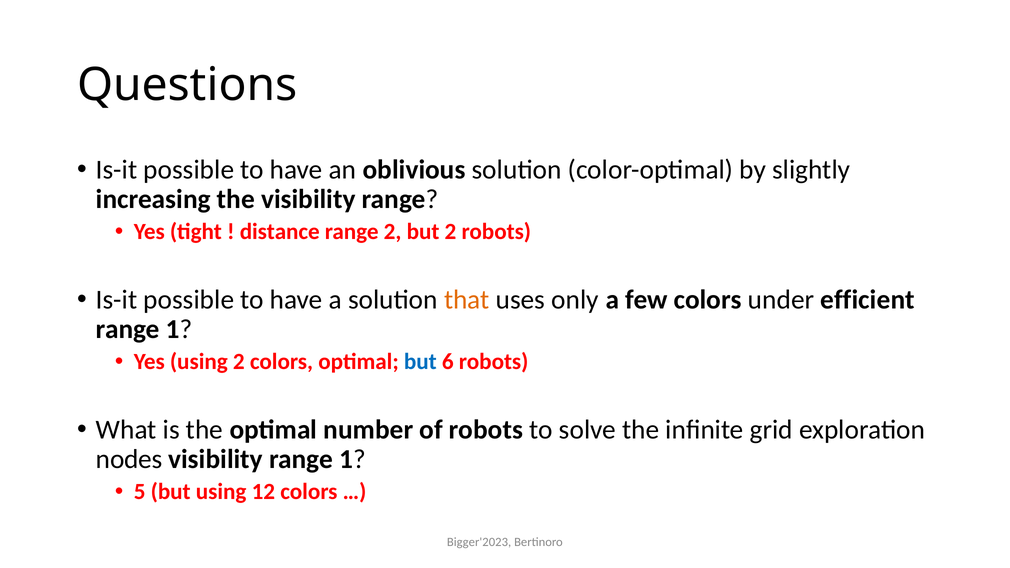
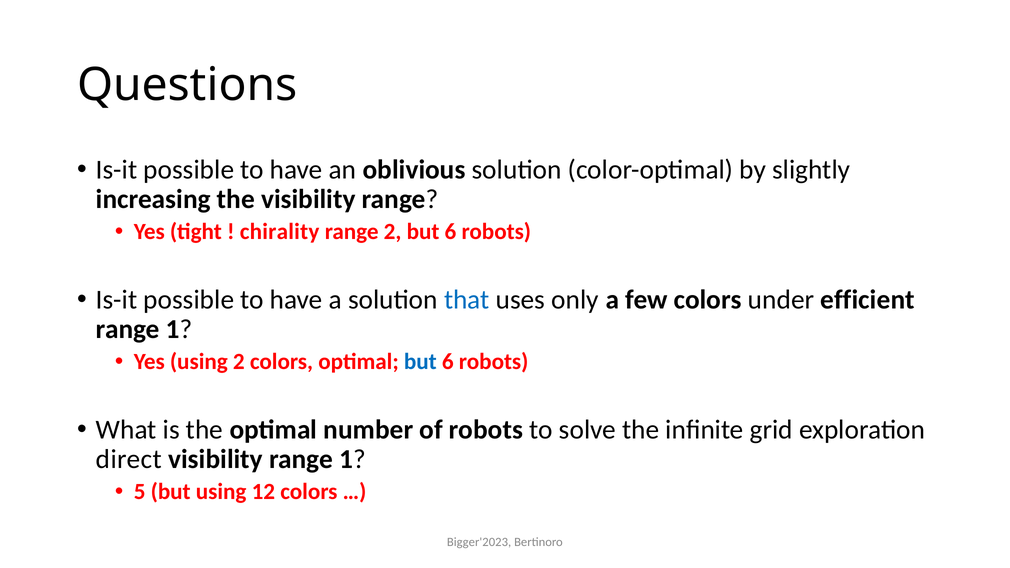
distance: distance -> chirality
2 but 2: 2 -> 6
that colour: orange -> blue
nodes: nodes -> direct
